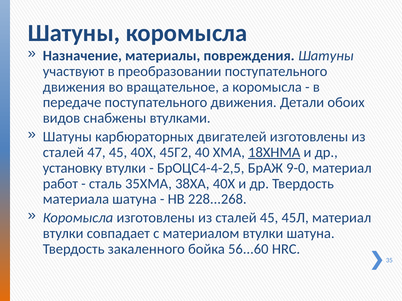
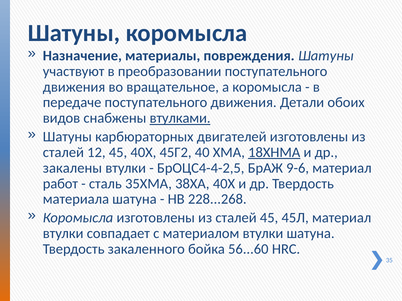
втулками underline: none -> present
47: 47 -> 12
установку: установку -> закалены
9-0: 9-0 -> 9-6
